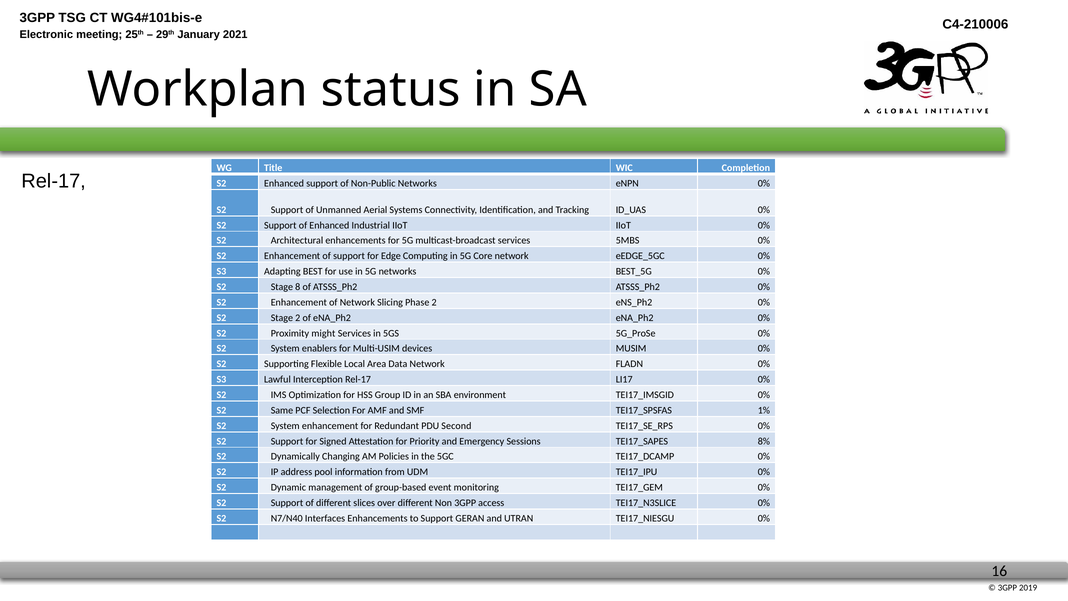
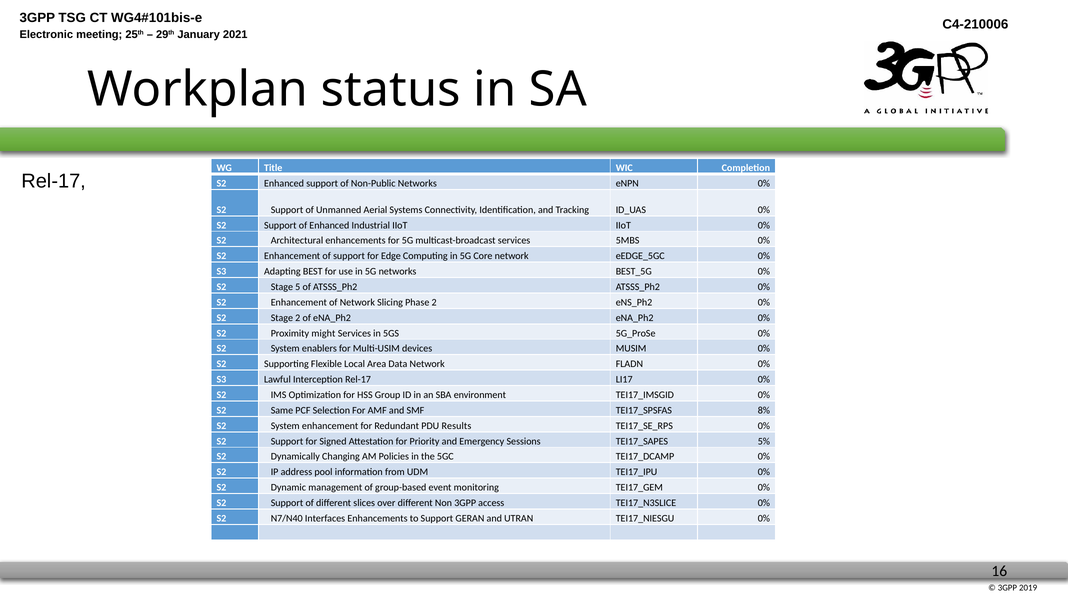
8: 8 -> 5
1%: 1% -> 8%
Second: Second -> Results
8%: 8% -> 5%
